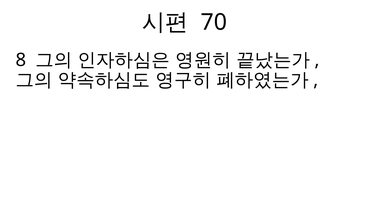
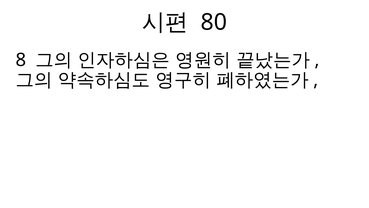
70: 70 -> 80
